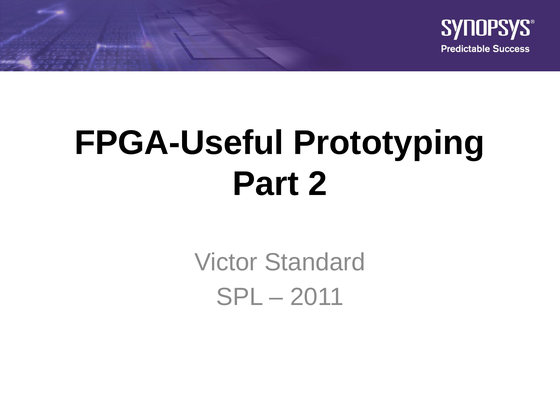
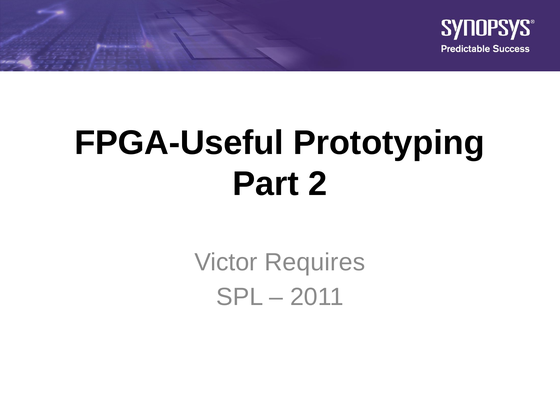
Standard: Standard -> Requires
